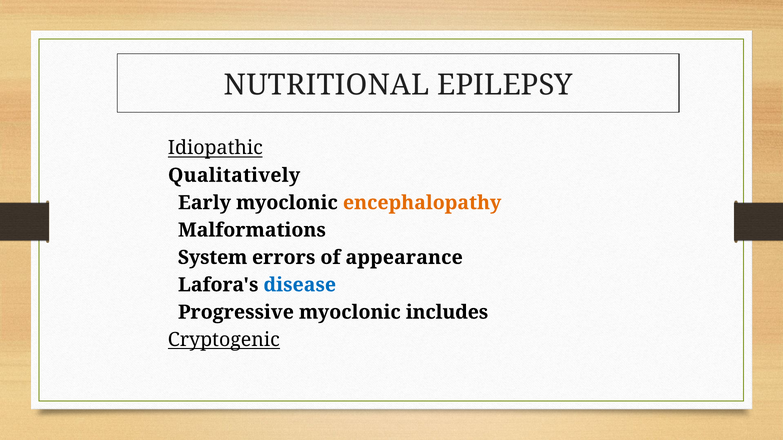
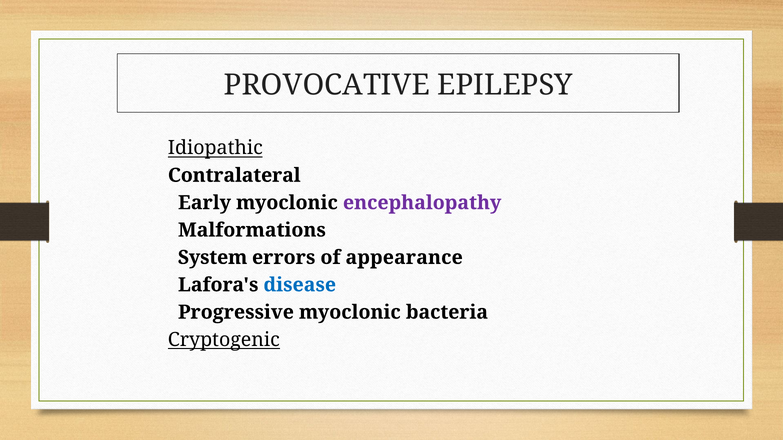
NUTRITIONAL: NUTRITIONAL -> PROVOCATIVE
Qualitatively: Qualitatively -> Contralateral
encephalopathy colour: orange -> purple
includes: includes -> bacteria
